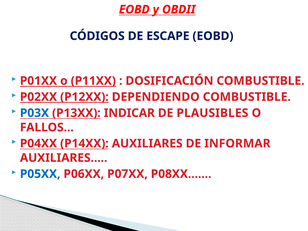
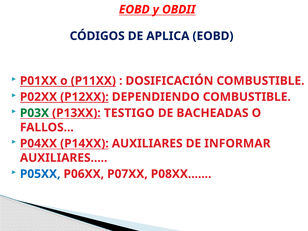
ESCAPE: ESCAPE -> APLICA
P03X colour: blue -> green
INDICAR: INDICAR -> TESTIGO
PLAUSIBLES: PLAUSIBLES -> BACHEADAS
